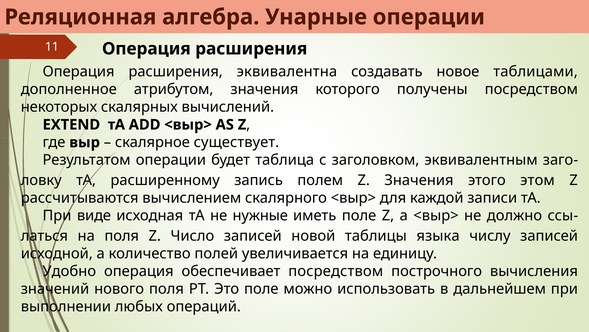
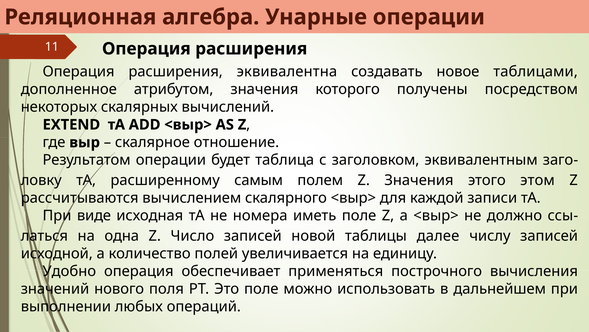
существует: существует -> отношение
запись: запись -> самым
нужные: нужные -> номера
на поля: поля -> одна
языка: языка -> далее
обеспечивает посредством: посредством -> применяться
